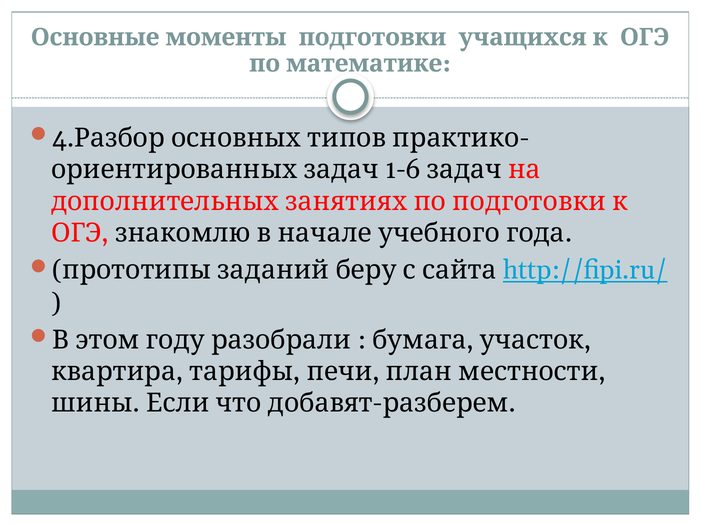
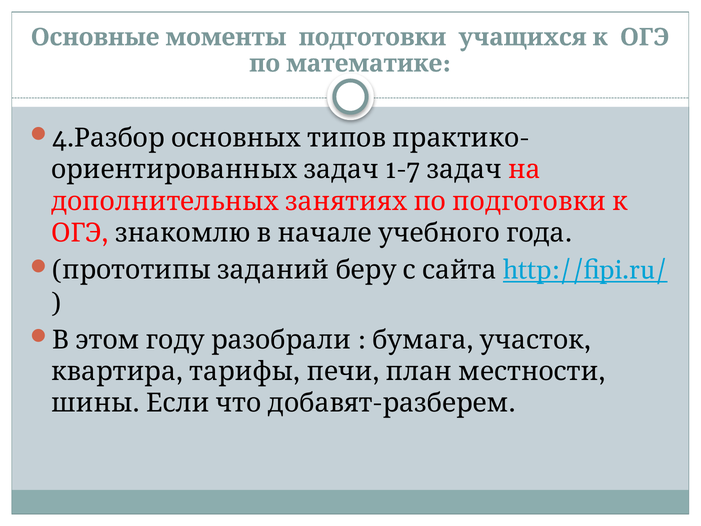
1-6: 1-6 -> 1-7
